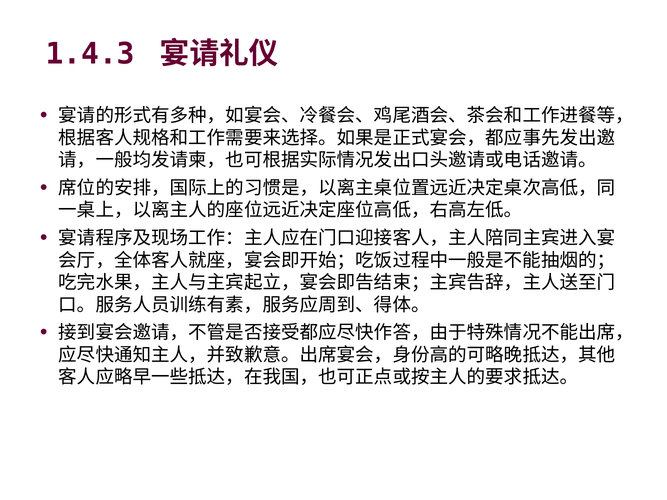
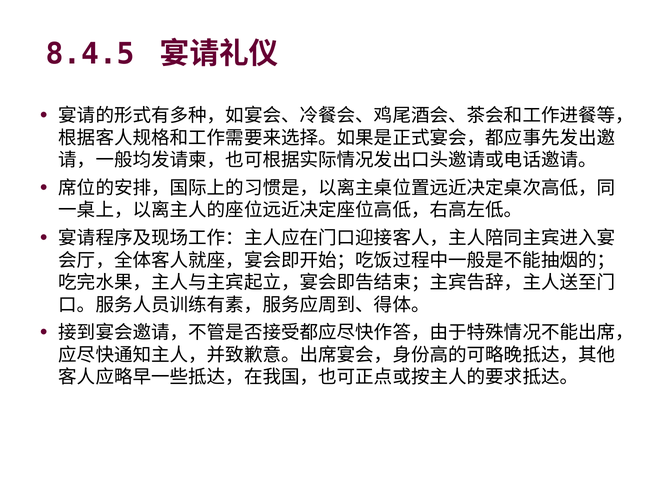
1.4.3: 1.4.3 -> 8.4.5
